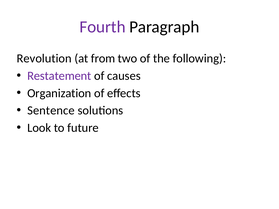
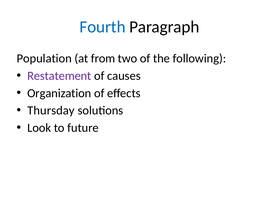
Fourth colour: purple -> blue
Revolution: Revolution -> Population
Sentence: Sentence -> Thursday
